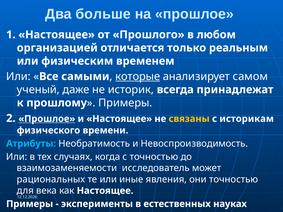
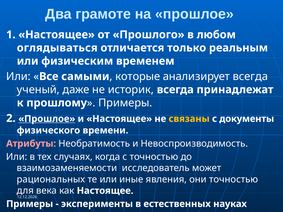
больше: больше -> грамоте
организацией: организацией -> оглядываться
которые underline: present -> none
анализирует самом: самом -> всегда
историкам: историкам -> документы
Атрибуты colour: light blue -> pink
